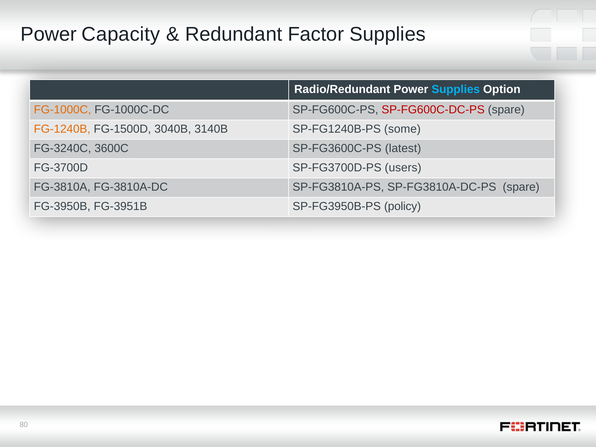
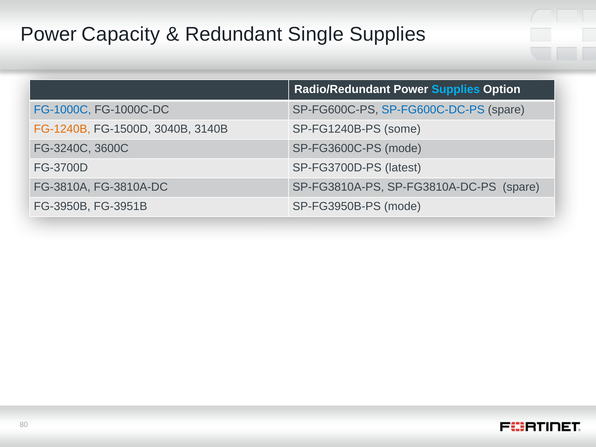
Factor: Factor -> Single
FG-1000C colour: orange -> blue
SP-FG600C-DC-PS colour: red -> blue
SP-FG3600C-PS latest: latest -> mode
users: users -> latest
SP-FG3950B-PS policy: policy -> mode
